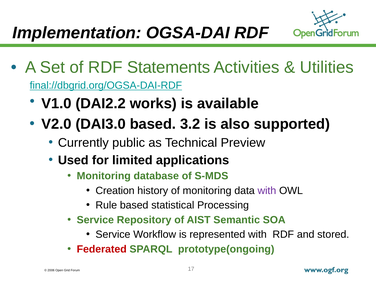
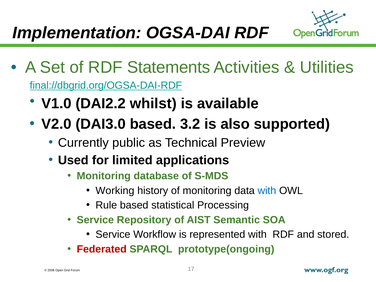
works: works -> whilst
Creation: Creation -> Working
with at (267, 191) colour: purple -> blue
